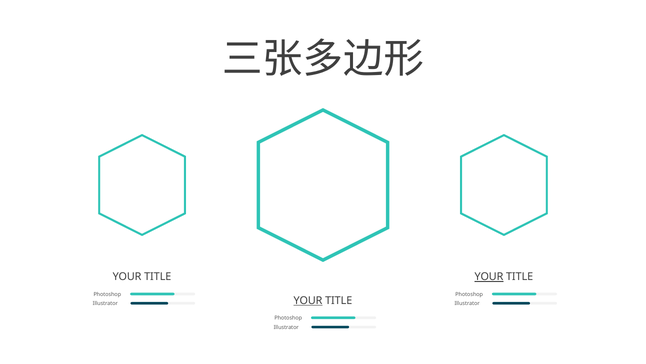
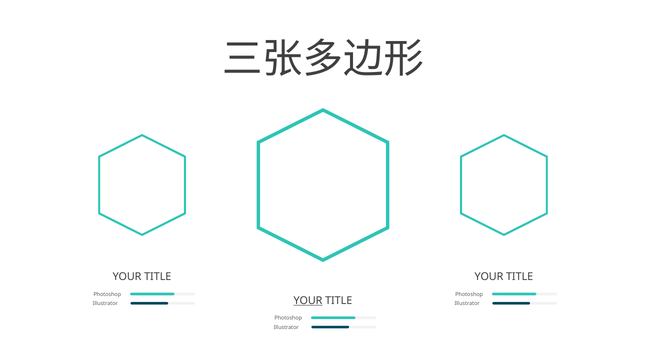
YOUR at (489, 276) underline: present -> none
